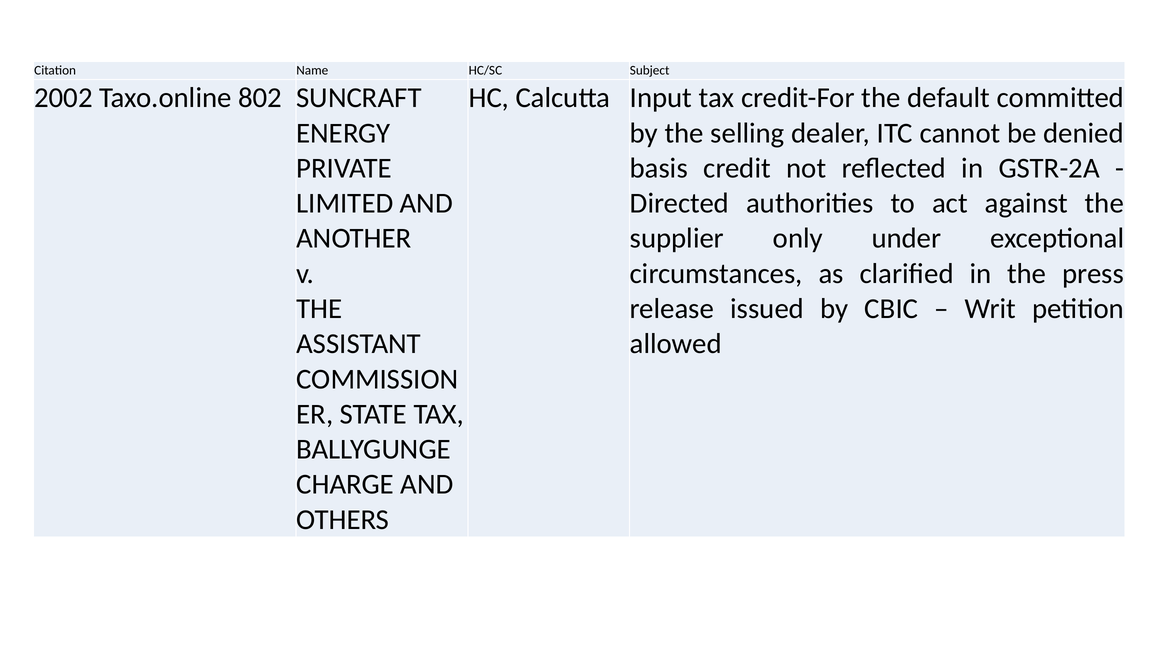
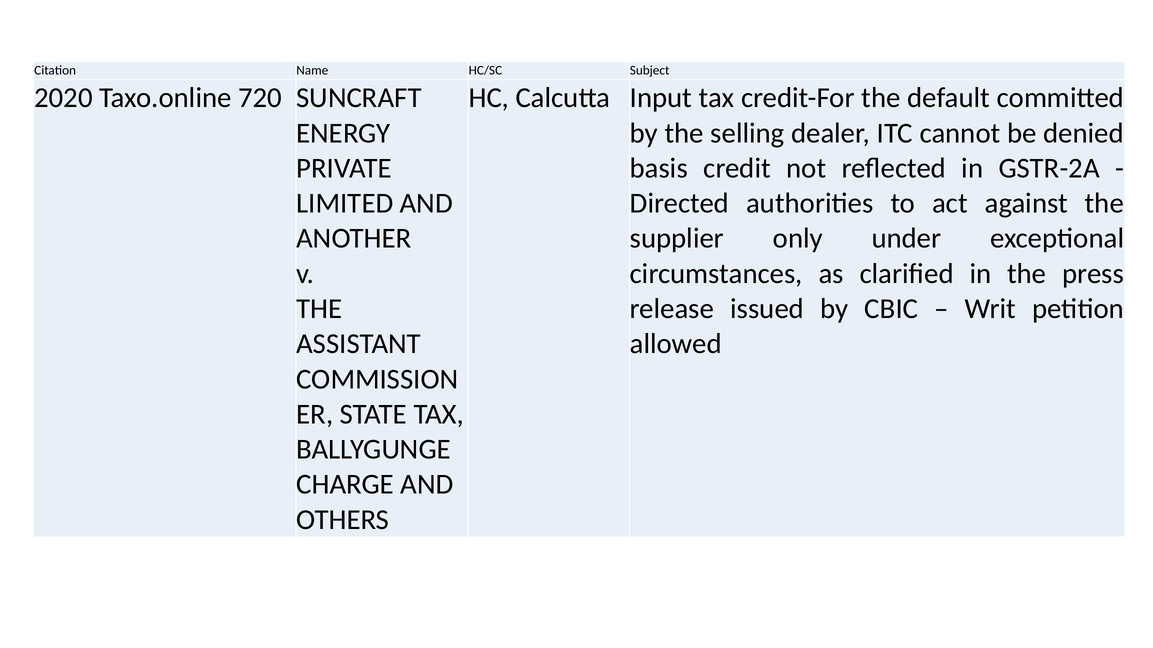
2002: 2002 -> 2020
802: 802 -> 720
